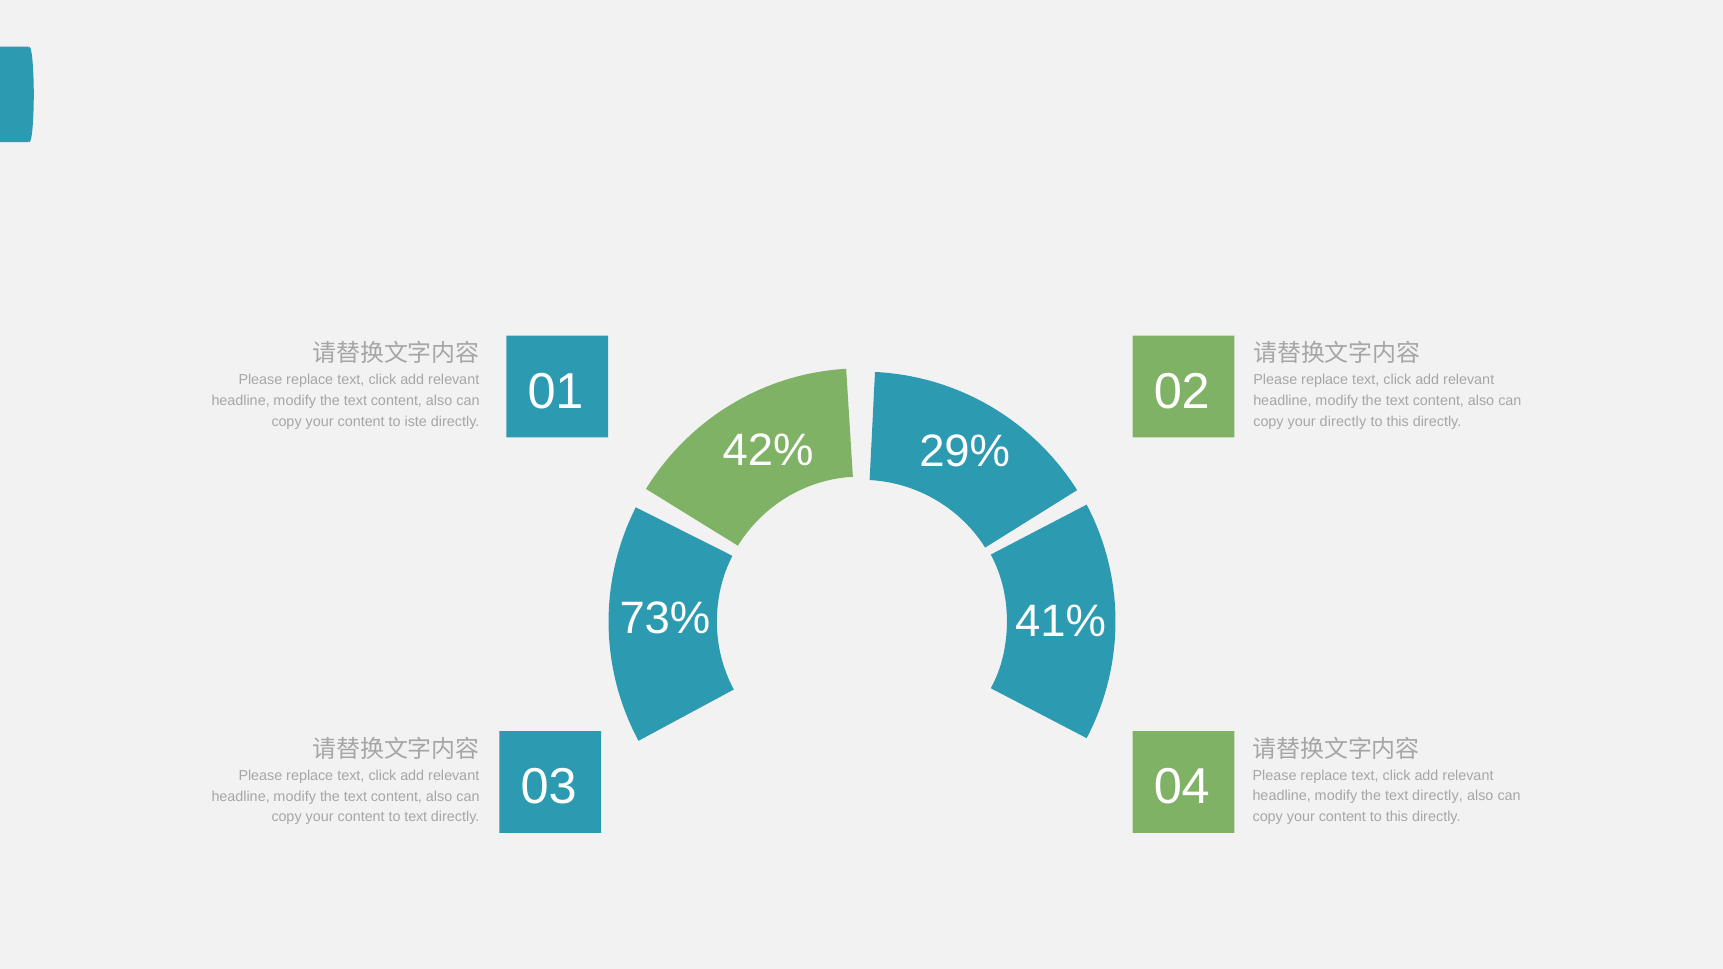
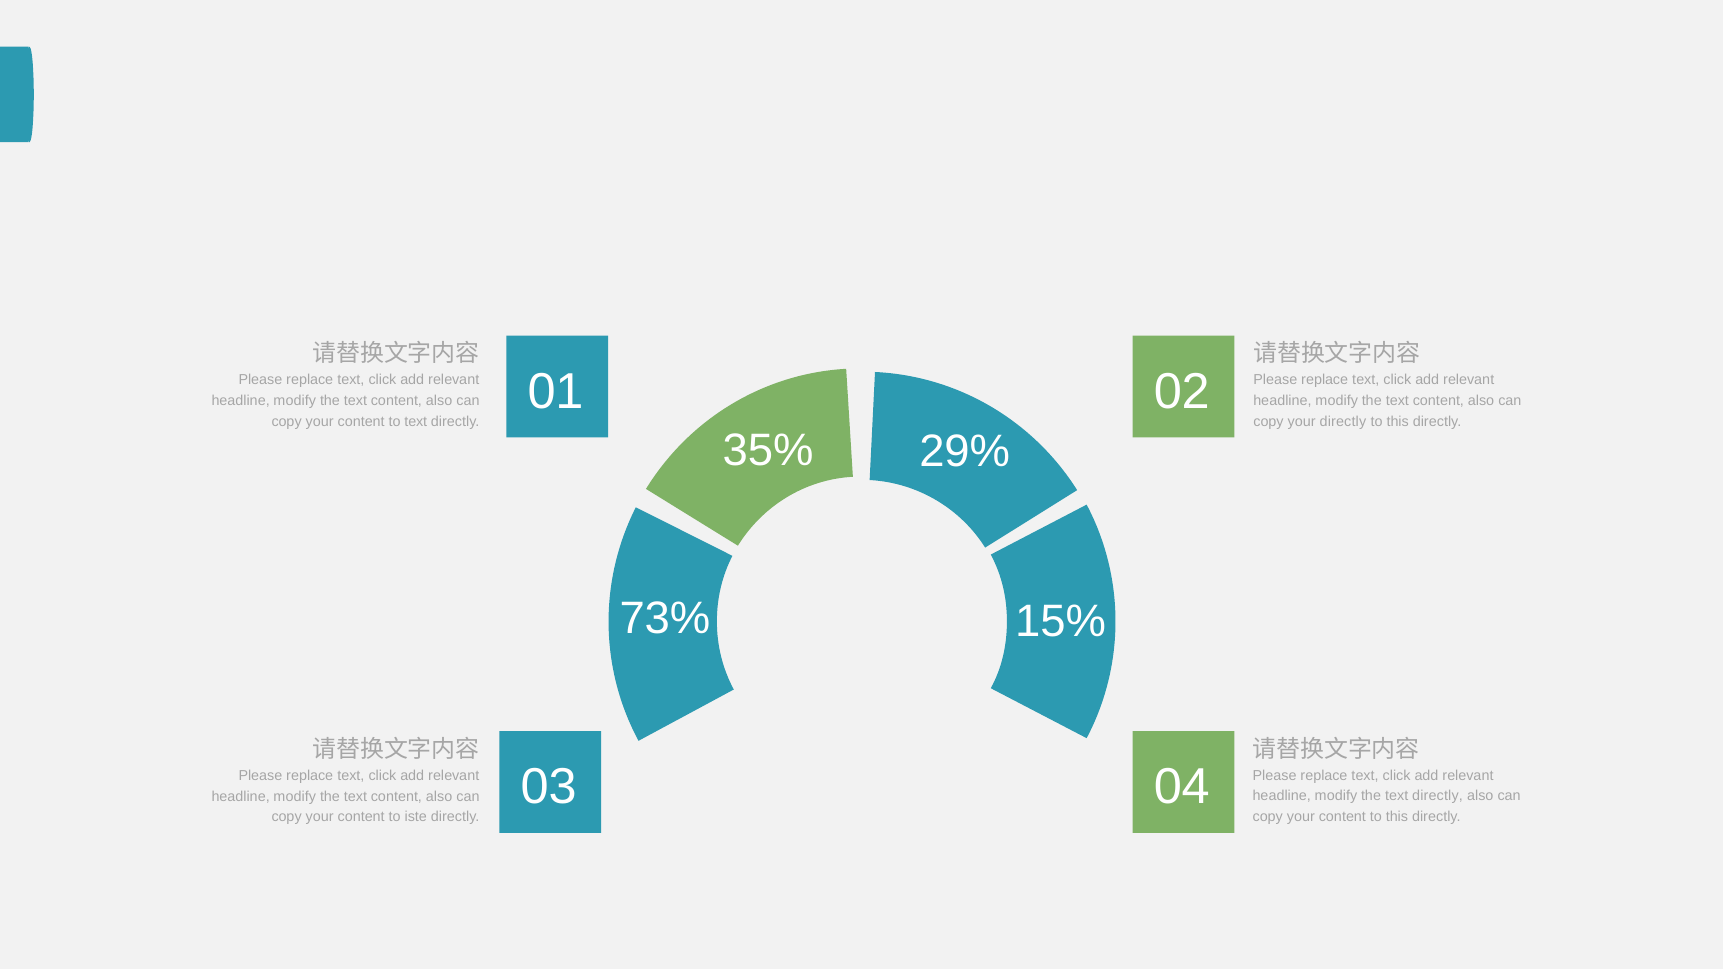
to iste: iste -> text
42%: 42% -> 35%
41%: 41% -> 15%
to text: text -> iste
